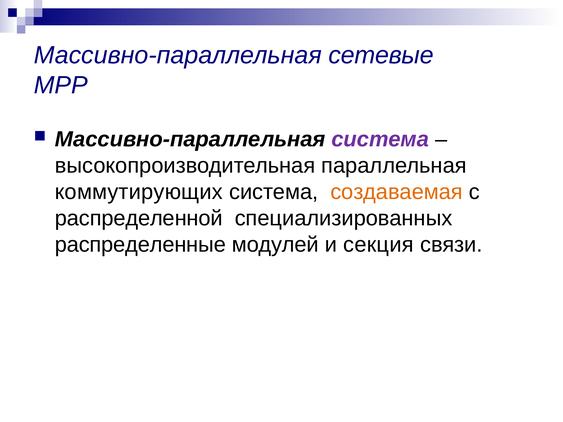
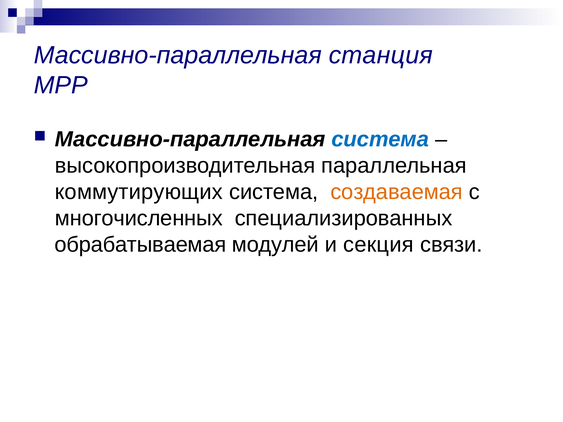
сетевые: сетевые -> станция
система at (380, 139) colour: purple -> blue
распределенной: распределенной -> многочисленных
распределенные: распределенные -> обрабатываемая
